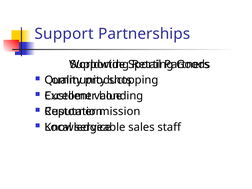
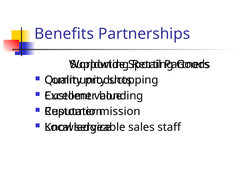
Support: Support -> Benefits
